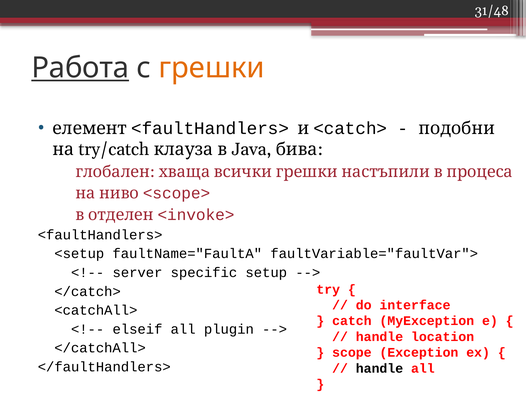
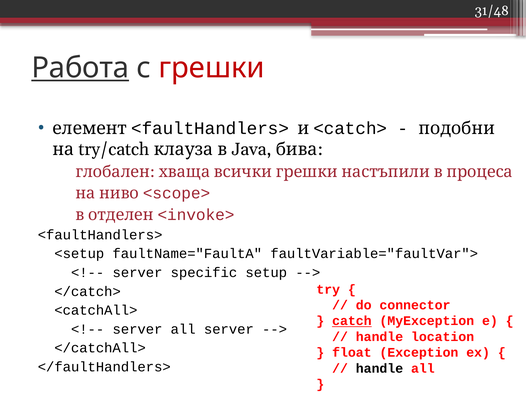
грешки colour: orange -> red
interface: interface -> connector
catch underline: none -> present
elseif at (137, 329): elseif -> server
all plugin: plugin -> server
scope: scope -> float
